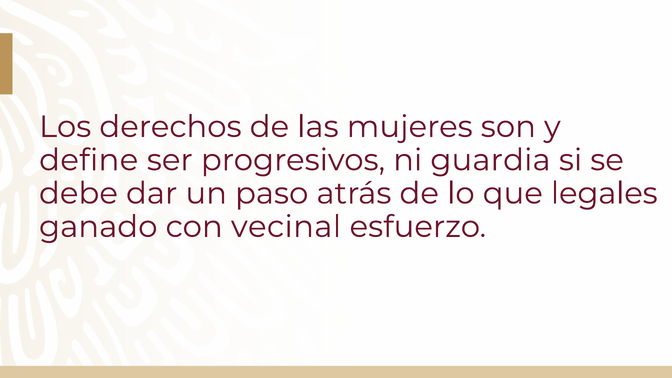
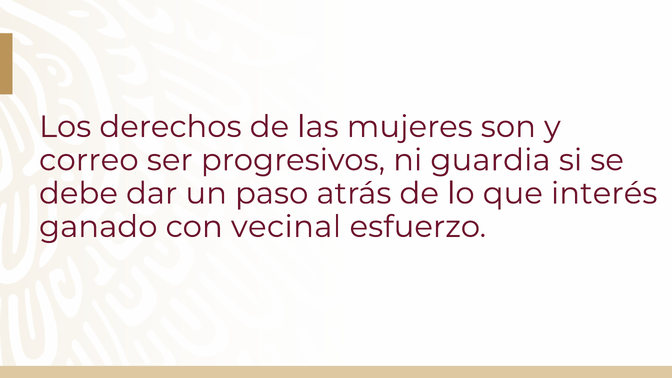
define: define -> correo
legales: legales -> interés
